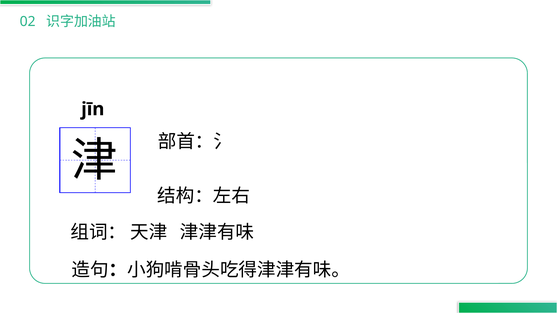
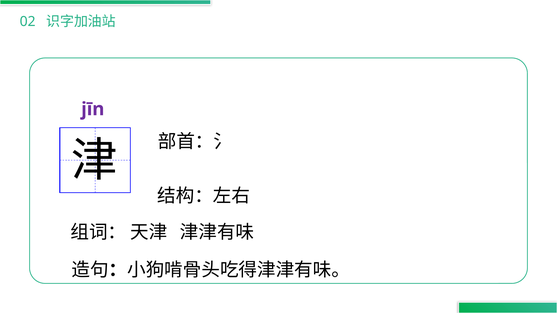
jīn colour: black -> purple
